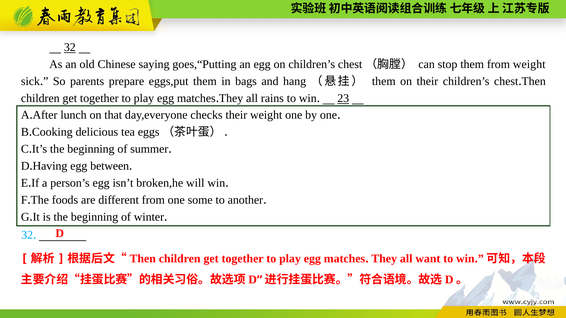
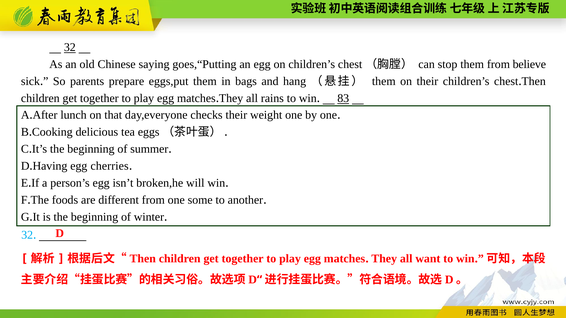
from weight: weight -> believe
23: 23 -> 83
between: between -> cherries
